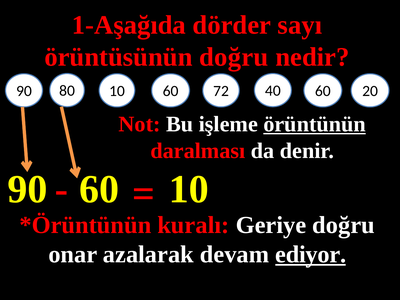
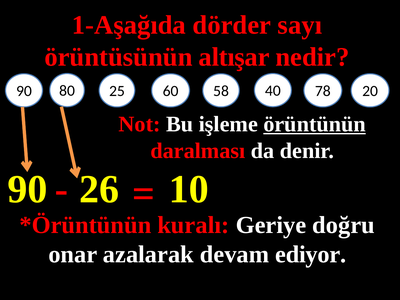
örüntüsünün doğru: doğru -> altışar
80 10: 10 -> 25
72: 72 -> 58
40 60: 60 -> 78
60 at (99, 189): 60 -> 26
ediyor underline: present -> none
